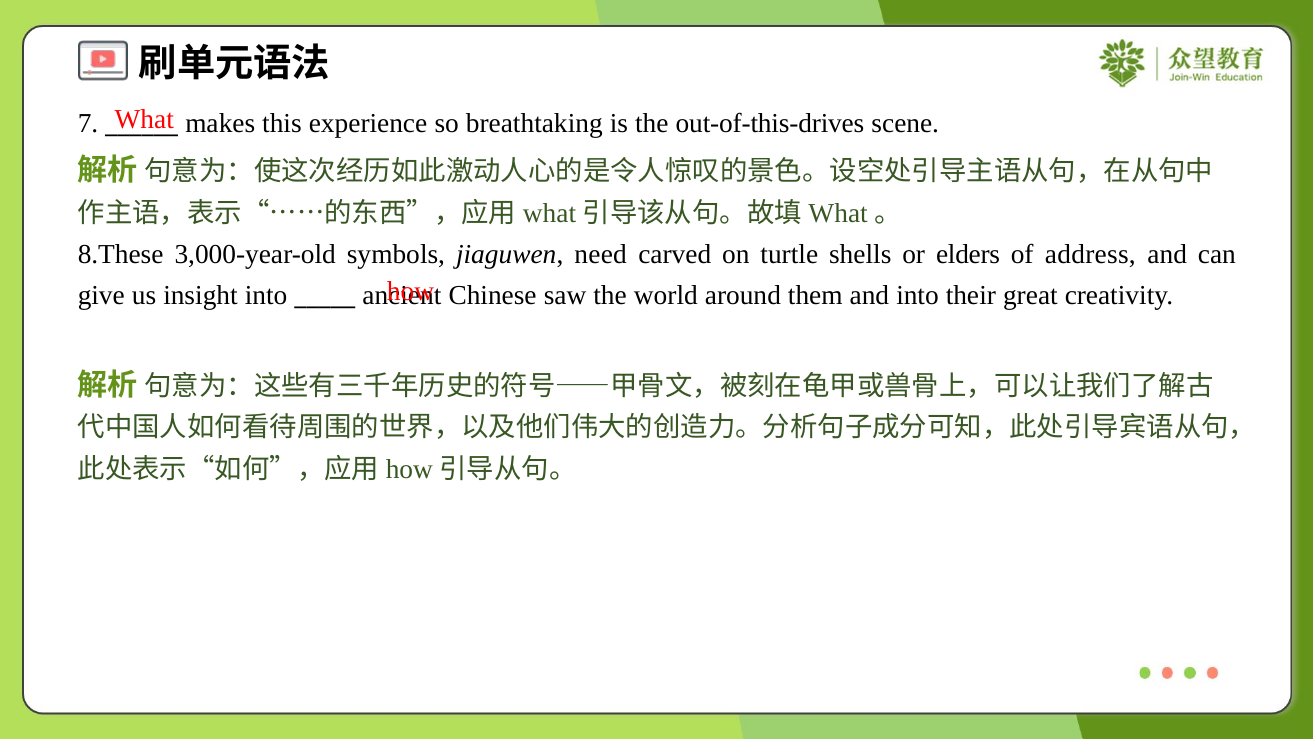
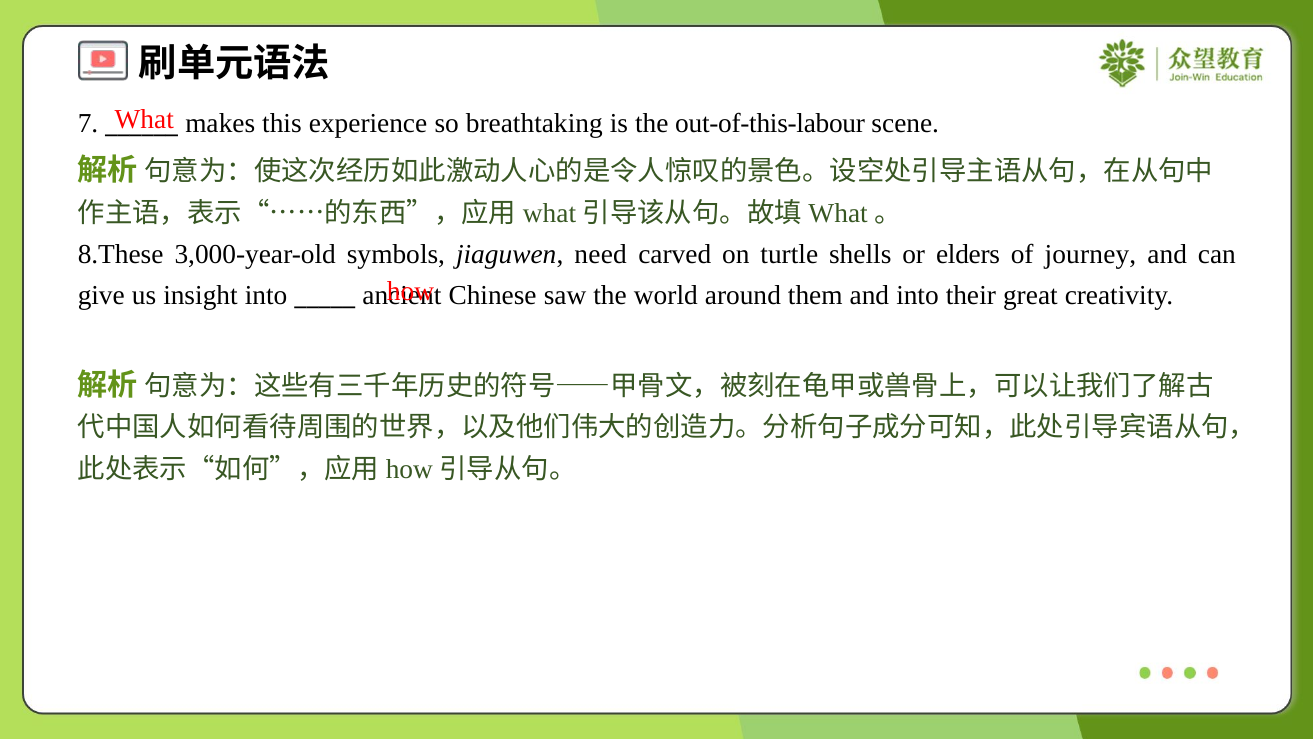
out-of-this-drives: out-of-this-drives -> out-of-this-labour
address: address -> journey
